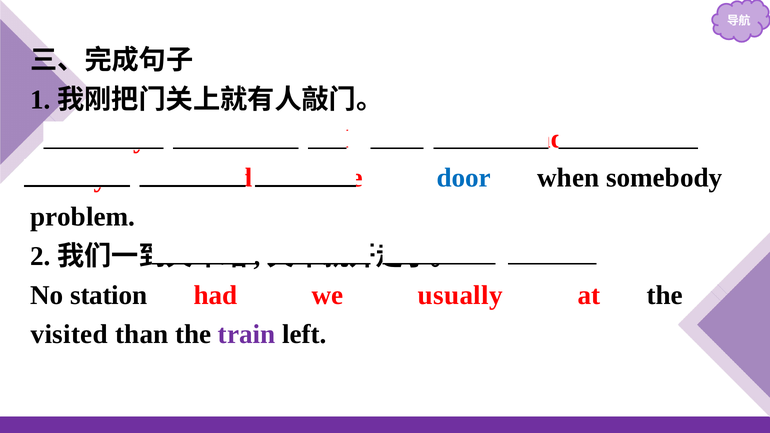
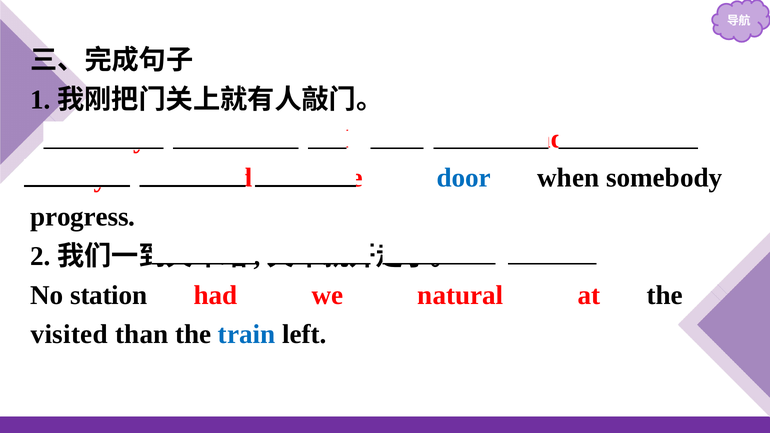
problem: problem -> progress
usually: usually -> natural
train colour: purple -> blue
